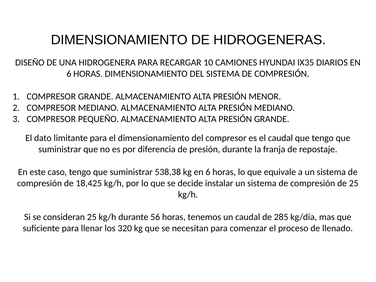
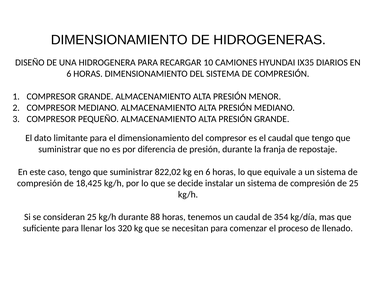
538,38: 538,38 -> 822,02
56: 56 -> 88
285: 285 -> 354
